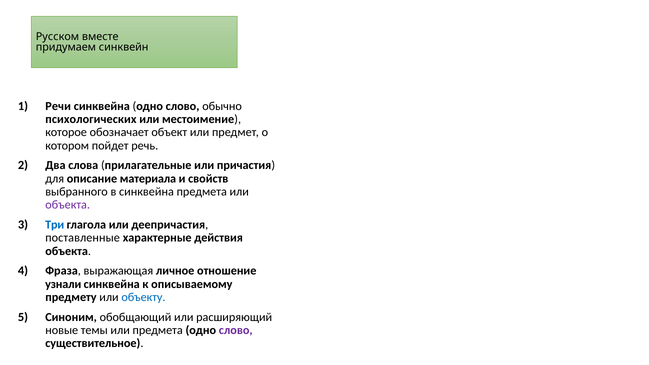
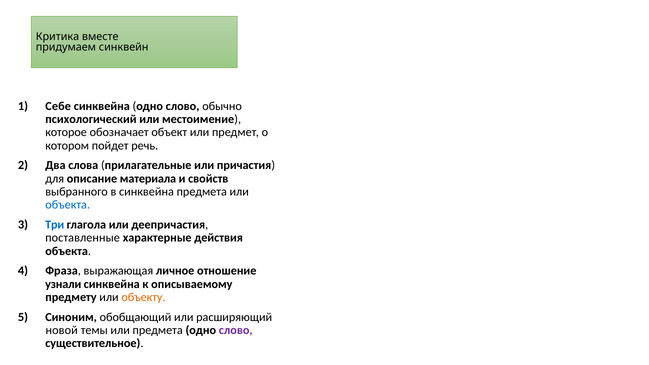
Русском: Русском -> Критика
Речи: Речи -> Себе
психологических: психологических -> психологический
объекта at (68, 205) colour: purple -> blue
объекту colour: blue -> orange
новые: новые -> новой
